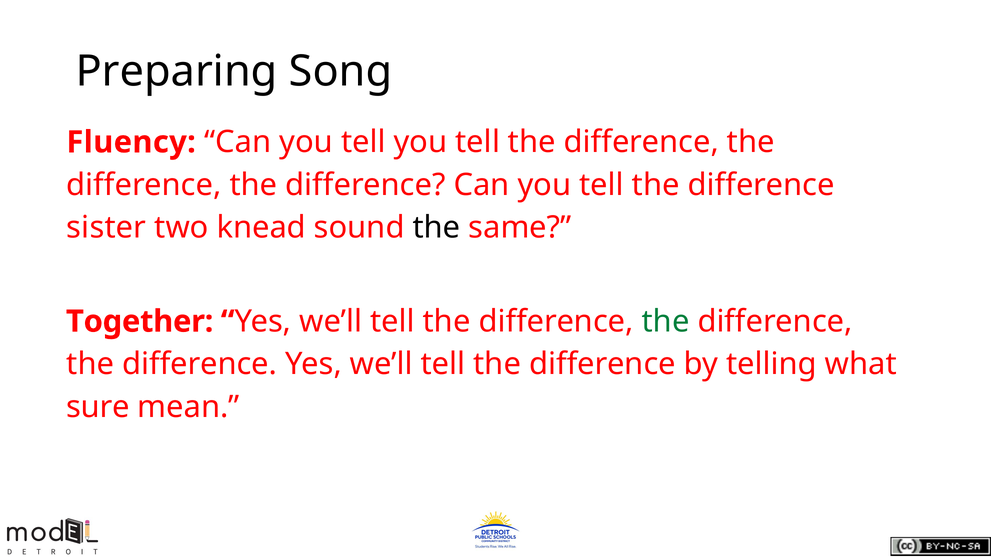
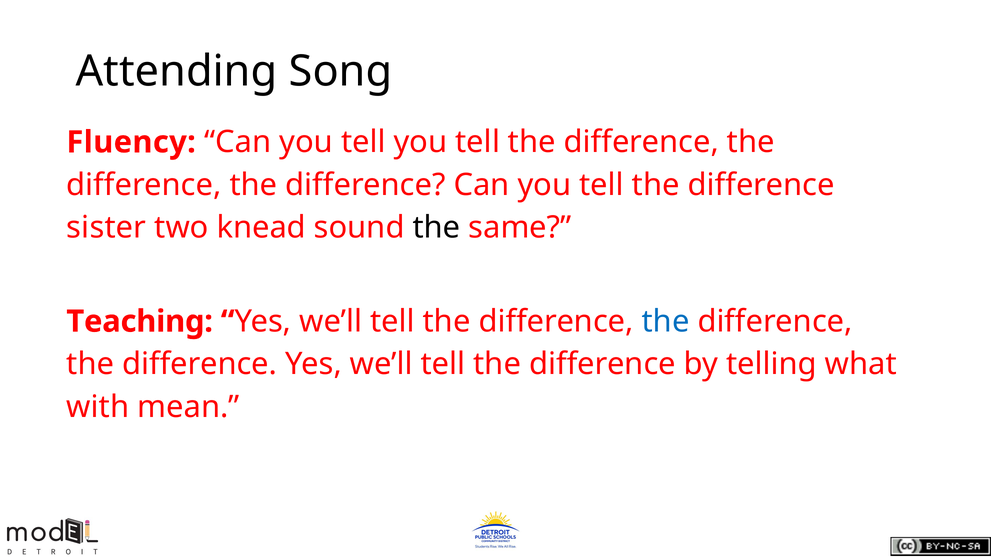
Preparing: Preparing -> Attending
Together: Together -> Teaching
the at (666, 321) colour: green -> blue
sure: sure -> with
